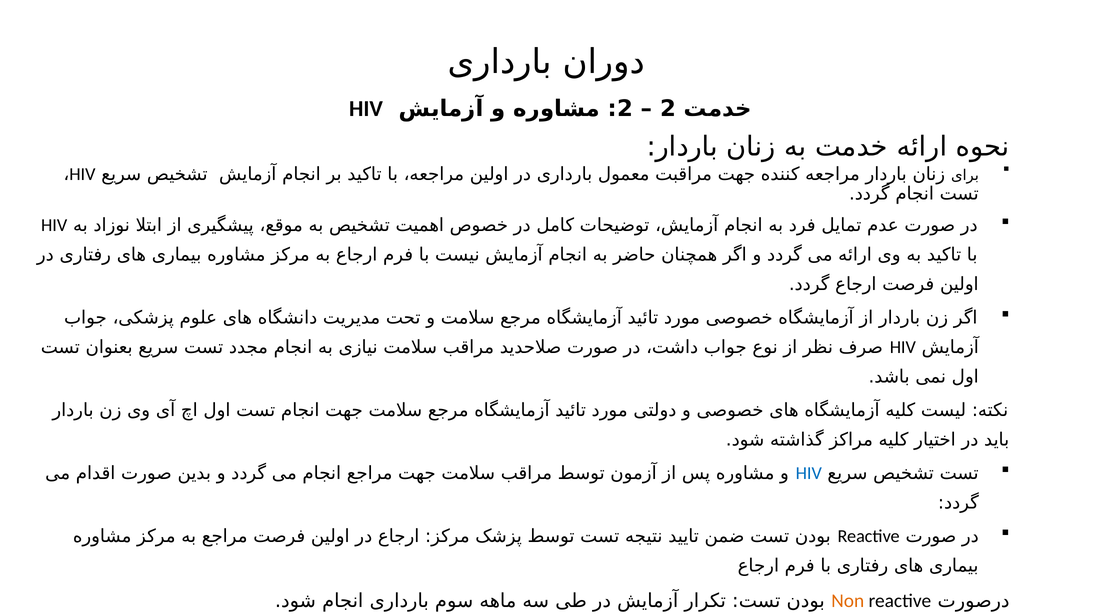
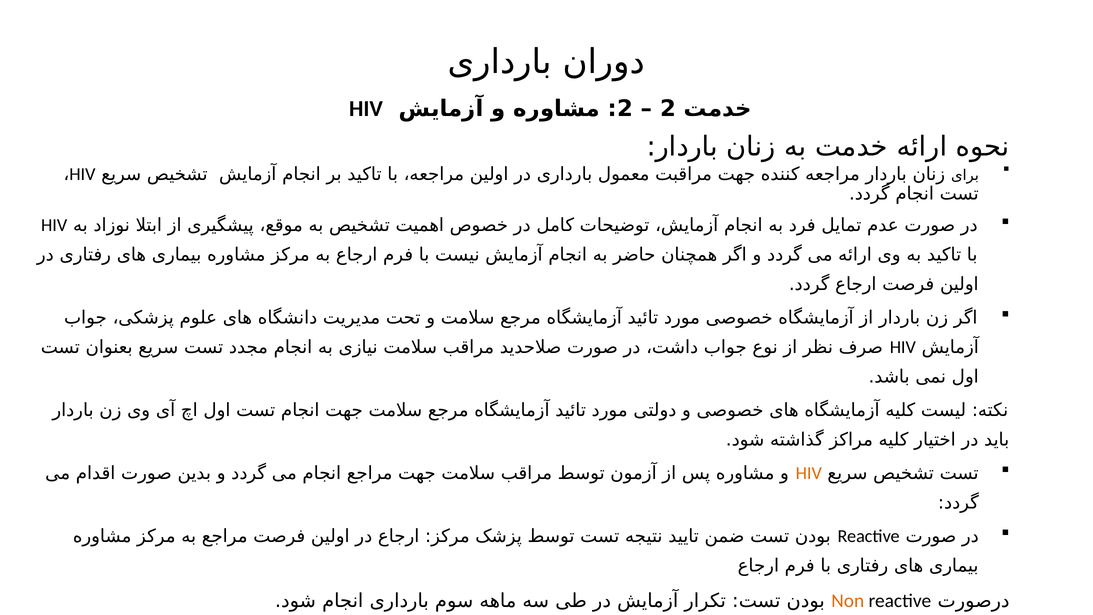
HIV at (809, 473) colour: blue -> orange
